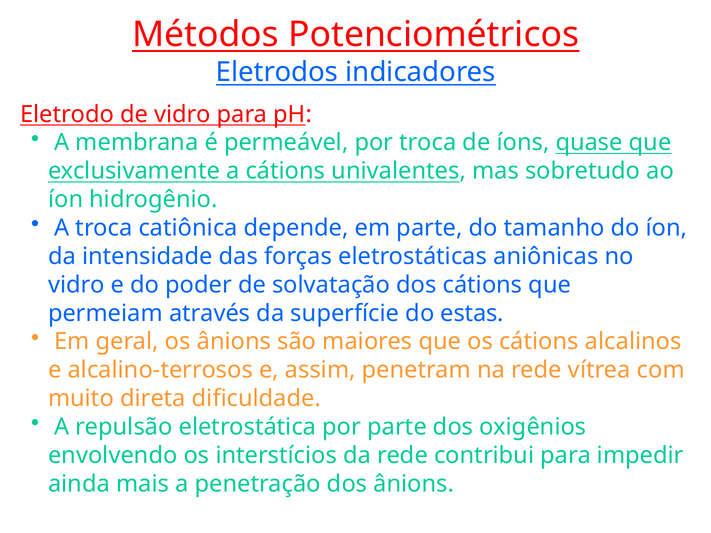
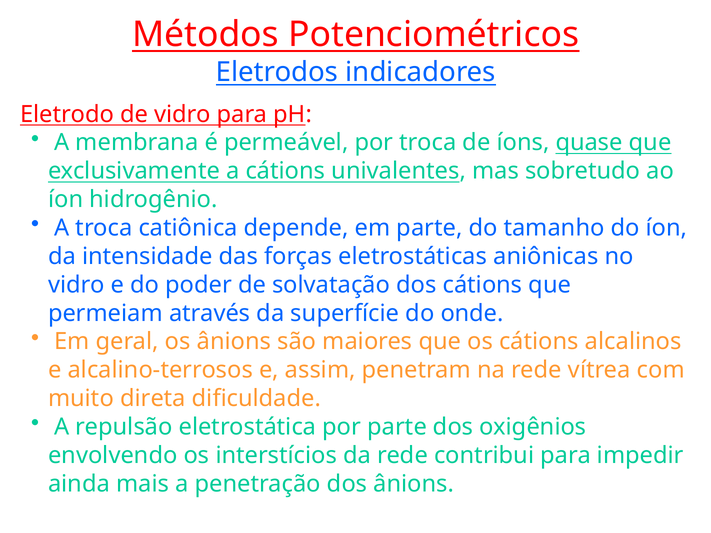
estas: estas -> onde
